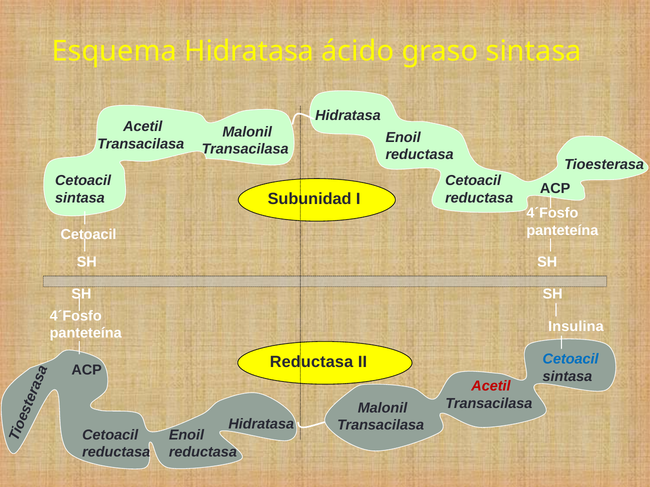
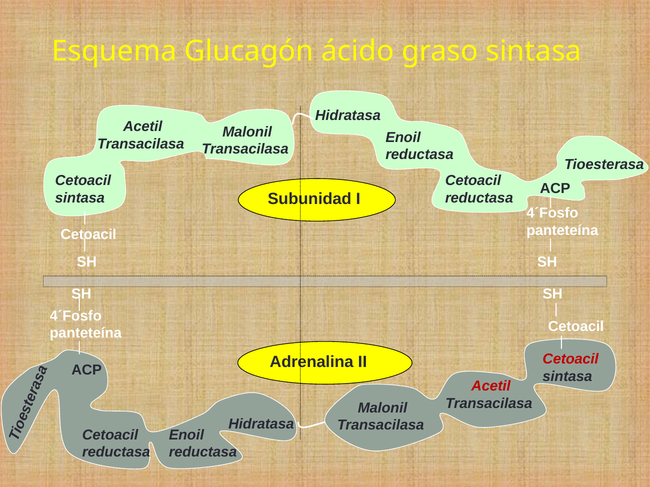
Esquema Hidratasa: Hidratasa -> Glucagón
Insulina at (576, 327): Insulina -> Cetoacil
Cetoacil at (571, 360) colour: blue -> red
Reductasa at (312, 362): Reductasa -> Adrenalina
